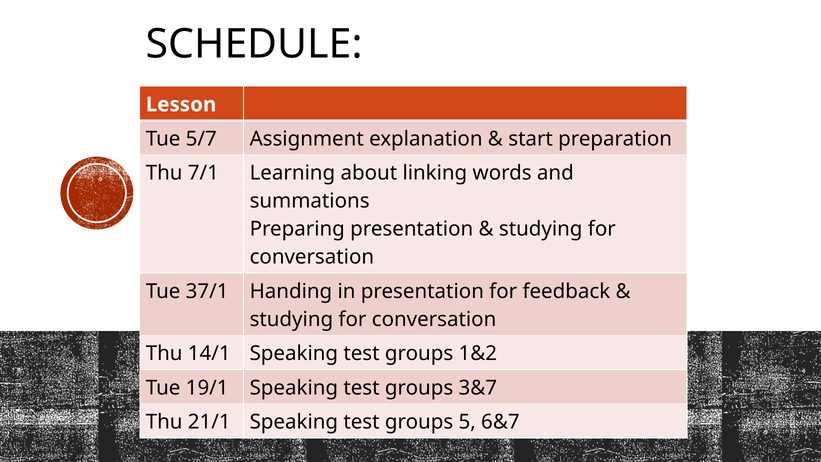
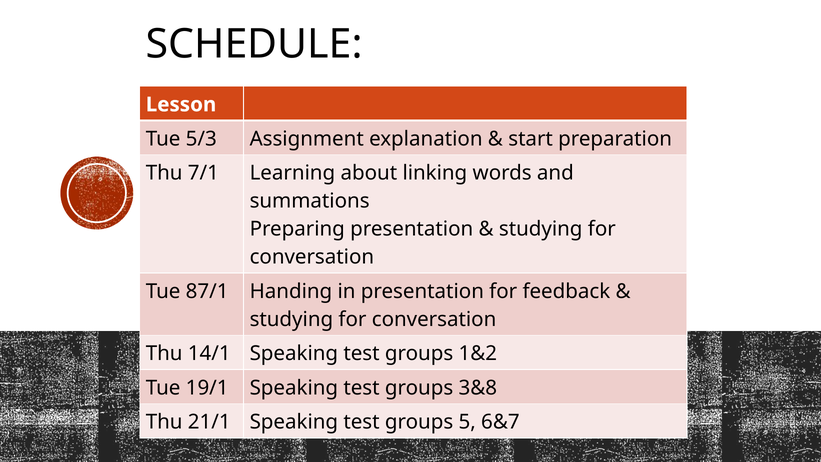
5/7: 5/7 -> 5/3
37/1: 37/1 -> 87/1
3&7: 3&7 -> 3&8
